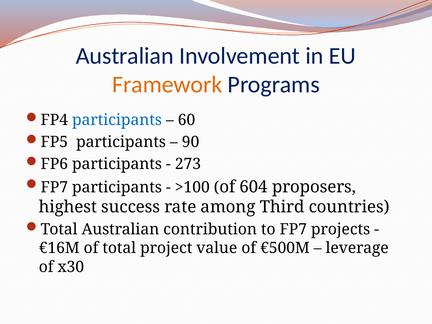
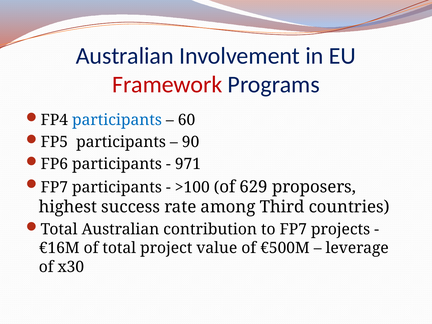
Framework colour: orange -> red
273: 273 -> 971
604: 604 -> 629
